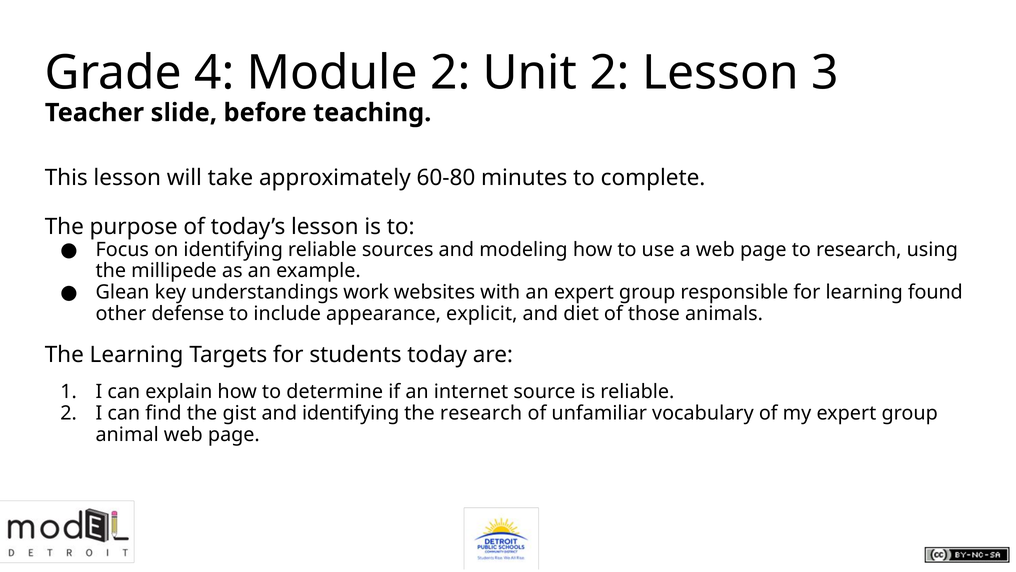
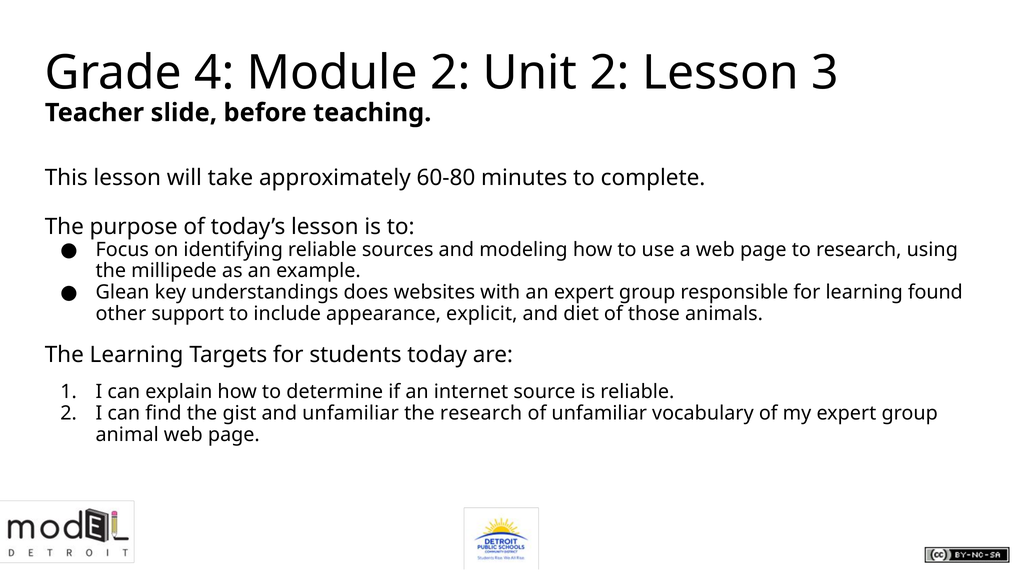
work: work -> does
defense: defense -> support
and identifying: identifying -> unfamiliar
